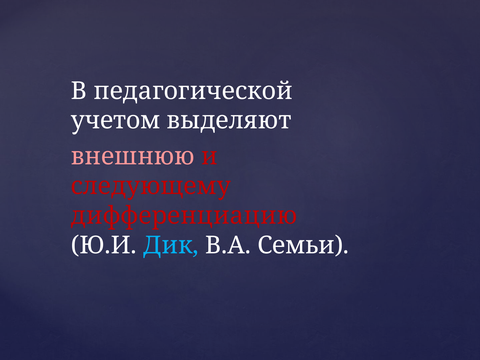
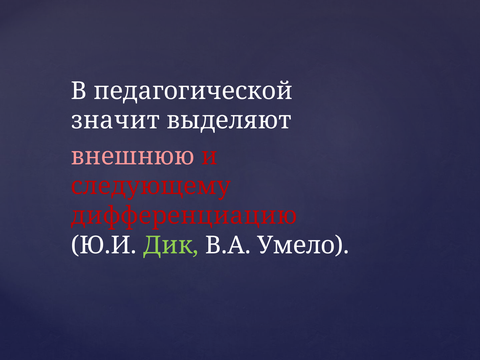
учетом: учетом -> значит
Дик colour: light blue -> light green
Семьи: Семьи -> Умело
